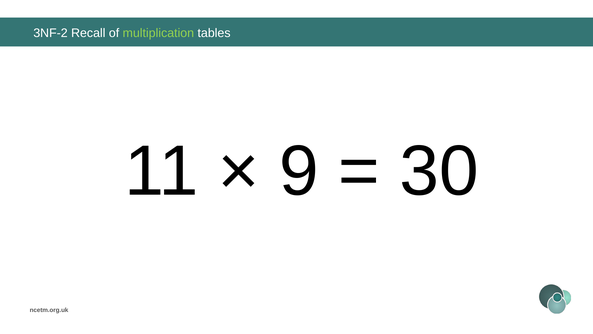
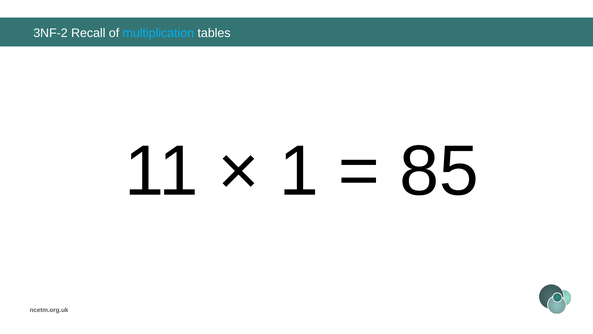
multiplication colour: light green -> light blue
9: 9 -> 1
30: 30 -> 85
